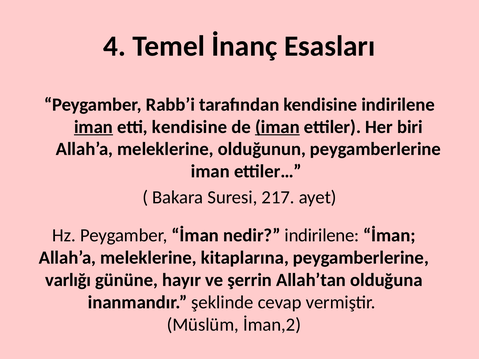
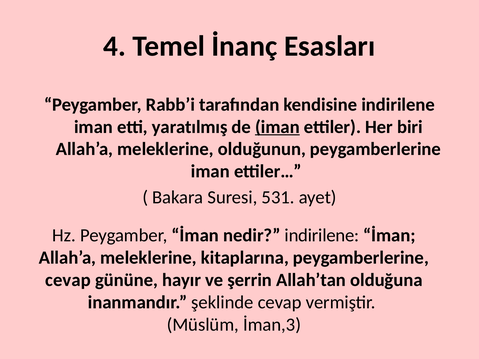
iman at (93, 127) underline: present -> none
etti kendisine: kendisine -> yaratılmış
217: 217 -> 531
varlığı at (68, 280): varlığı -> cevap
İman,2: İman,2 -> İman,3
